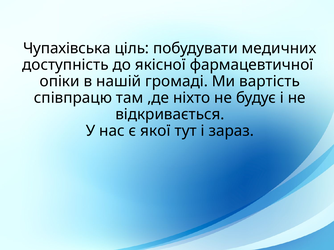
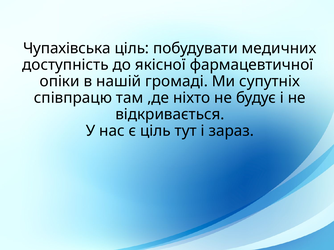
вартість: вартість -> супутніх
є якої: якої -> ціль
